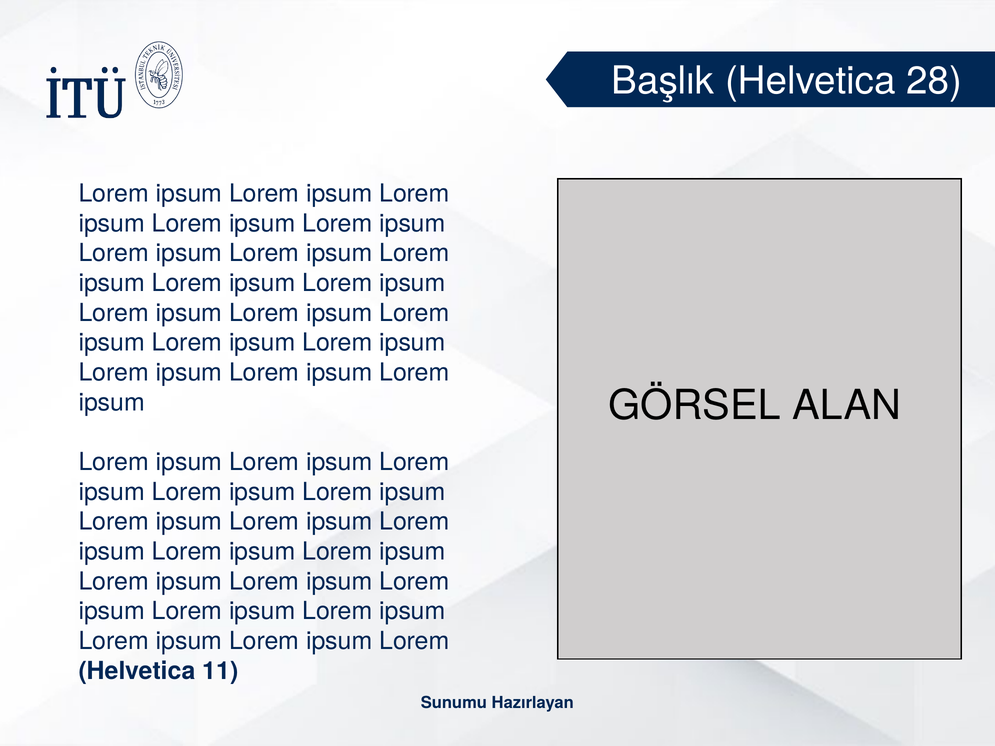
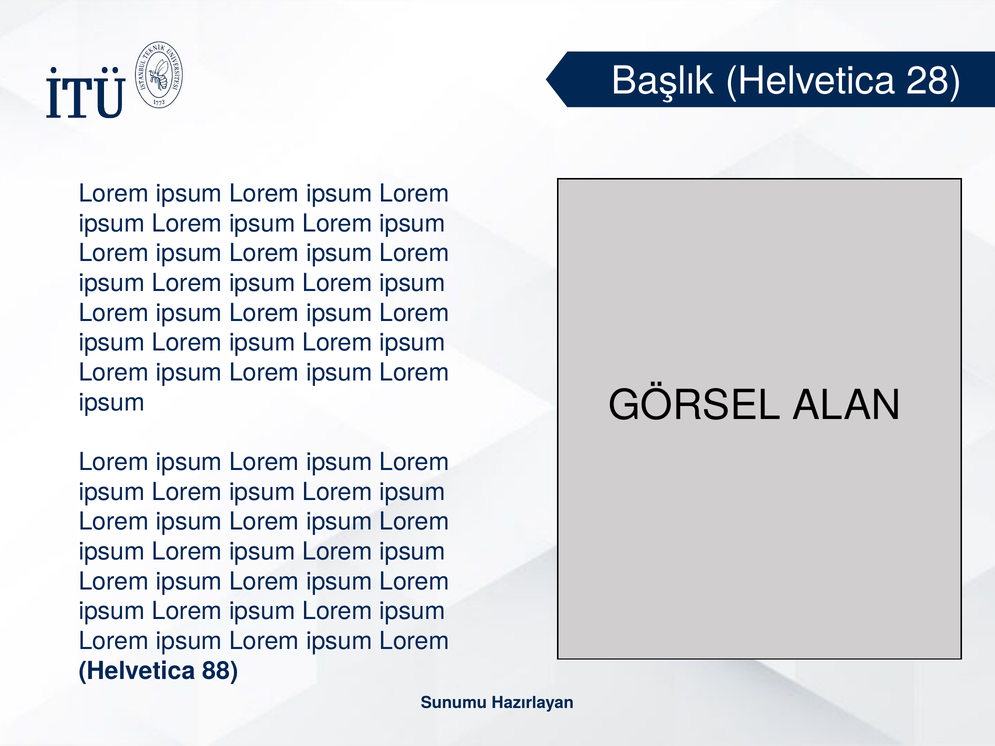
11: 11 -> 88
